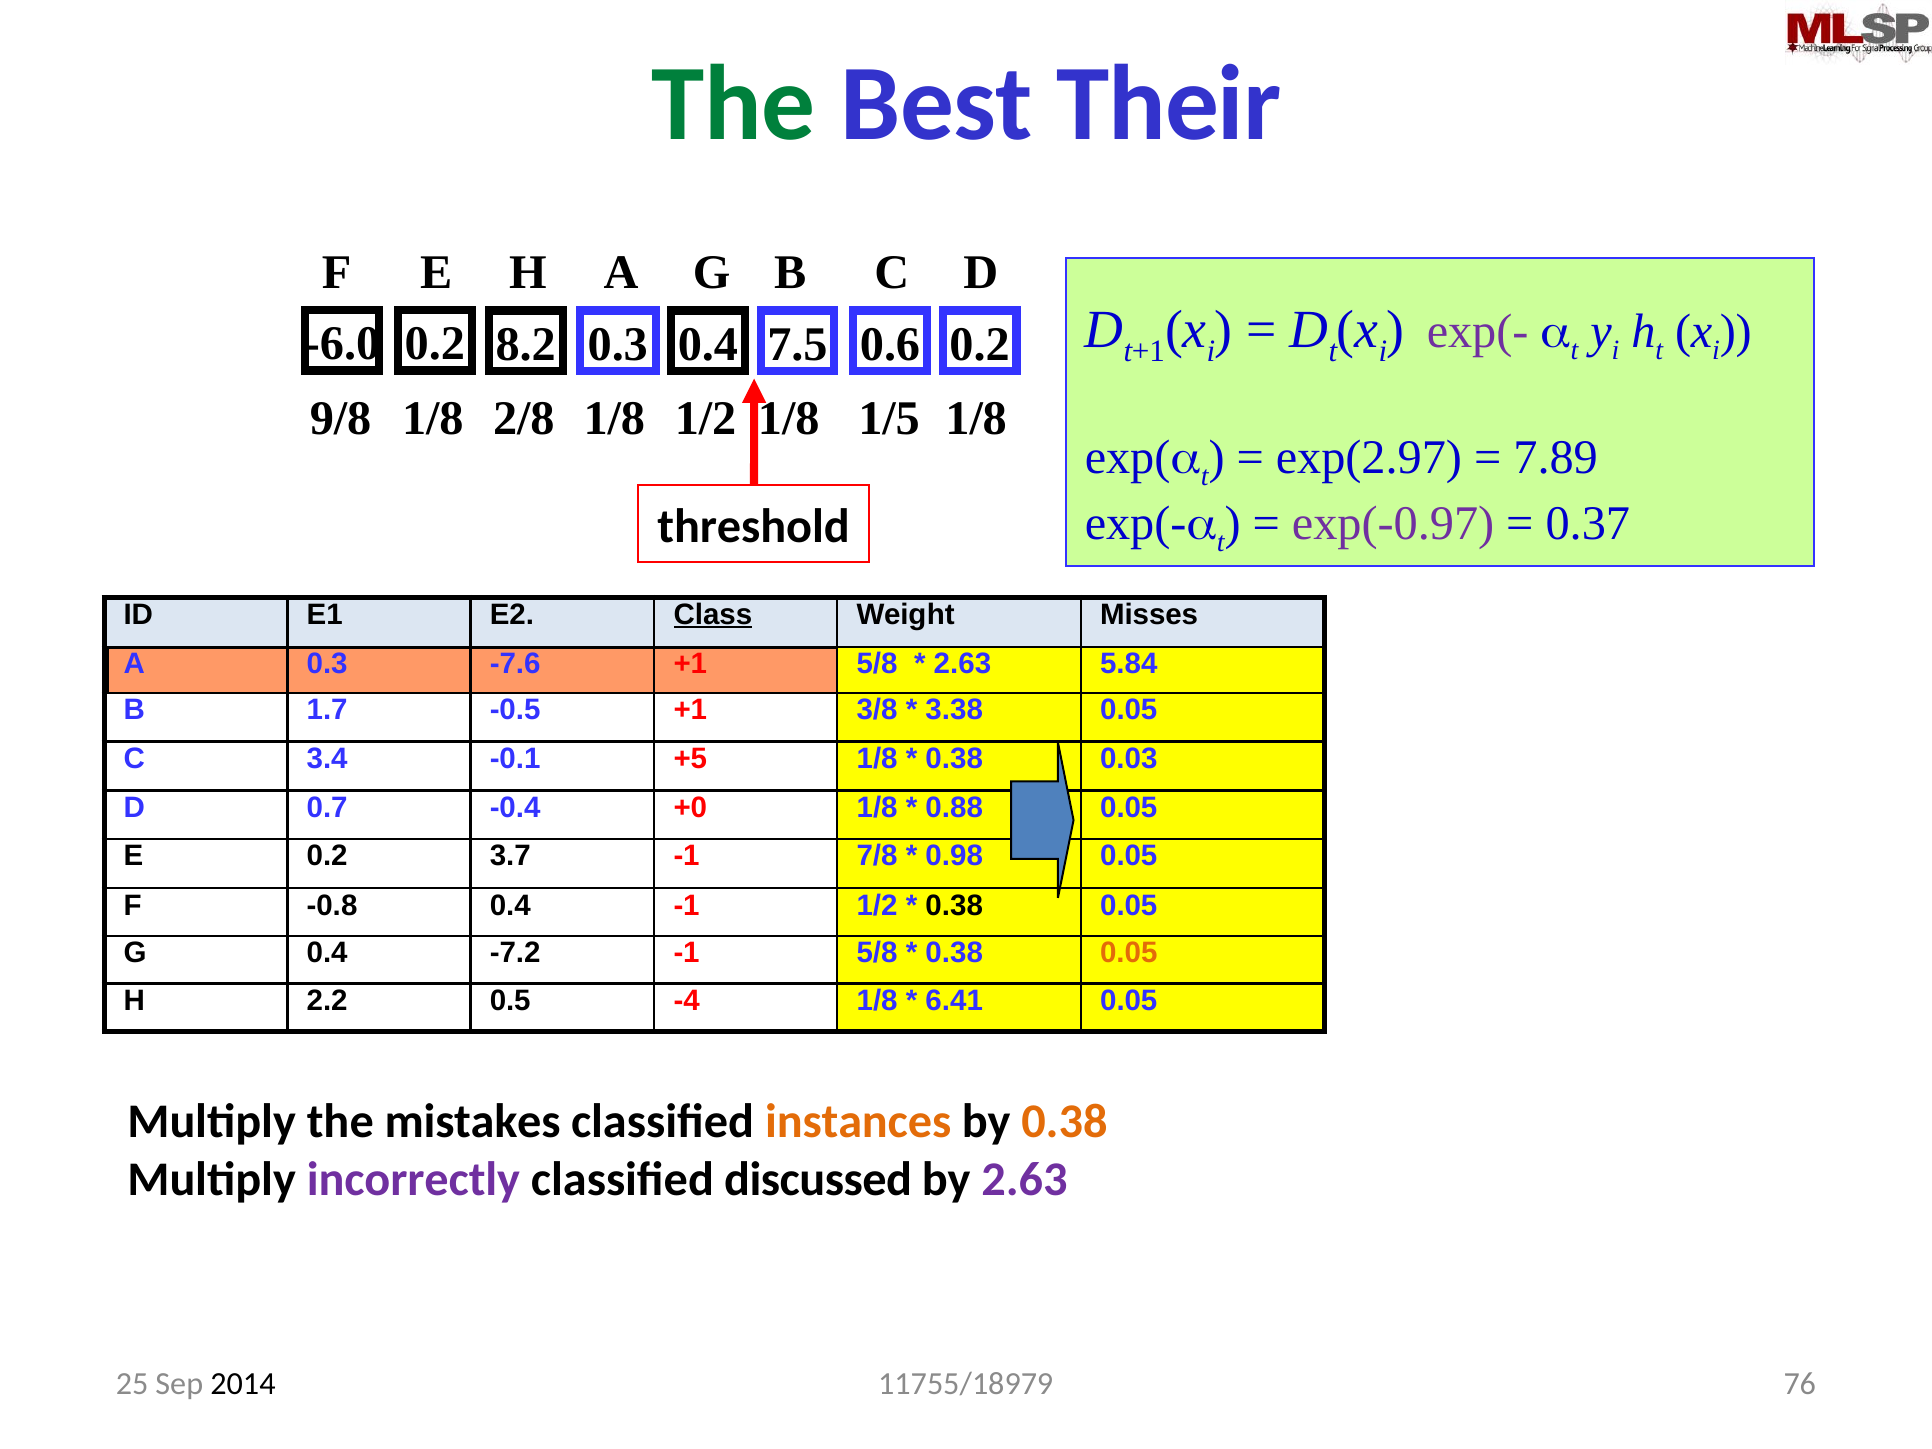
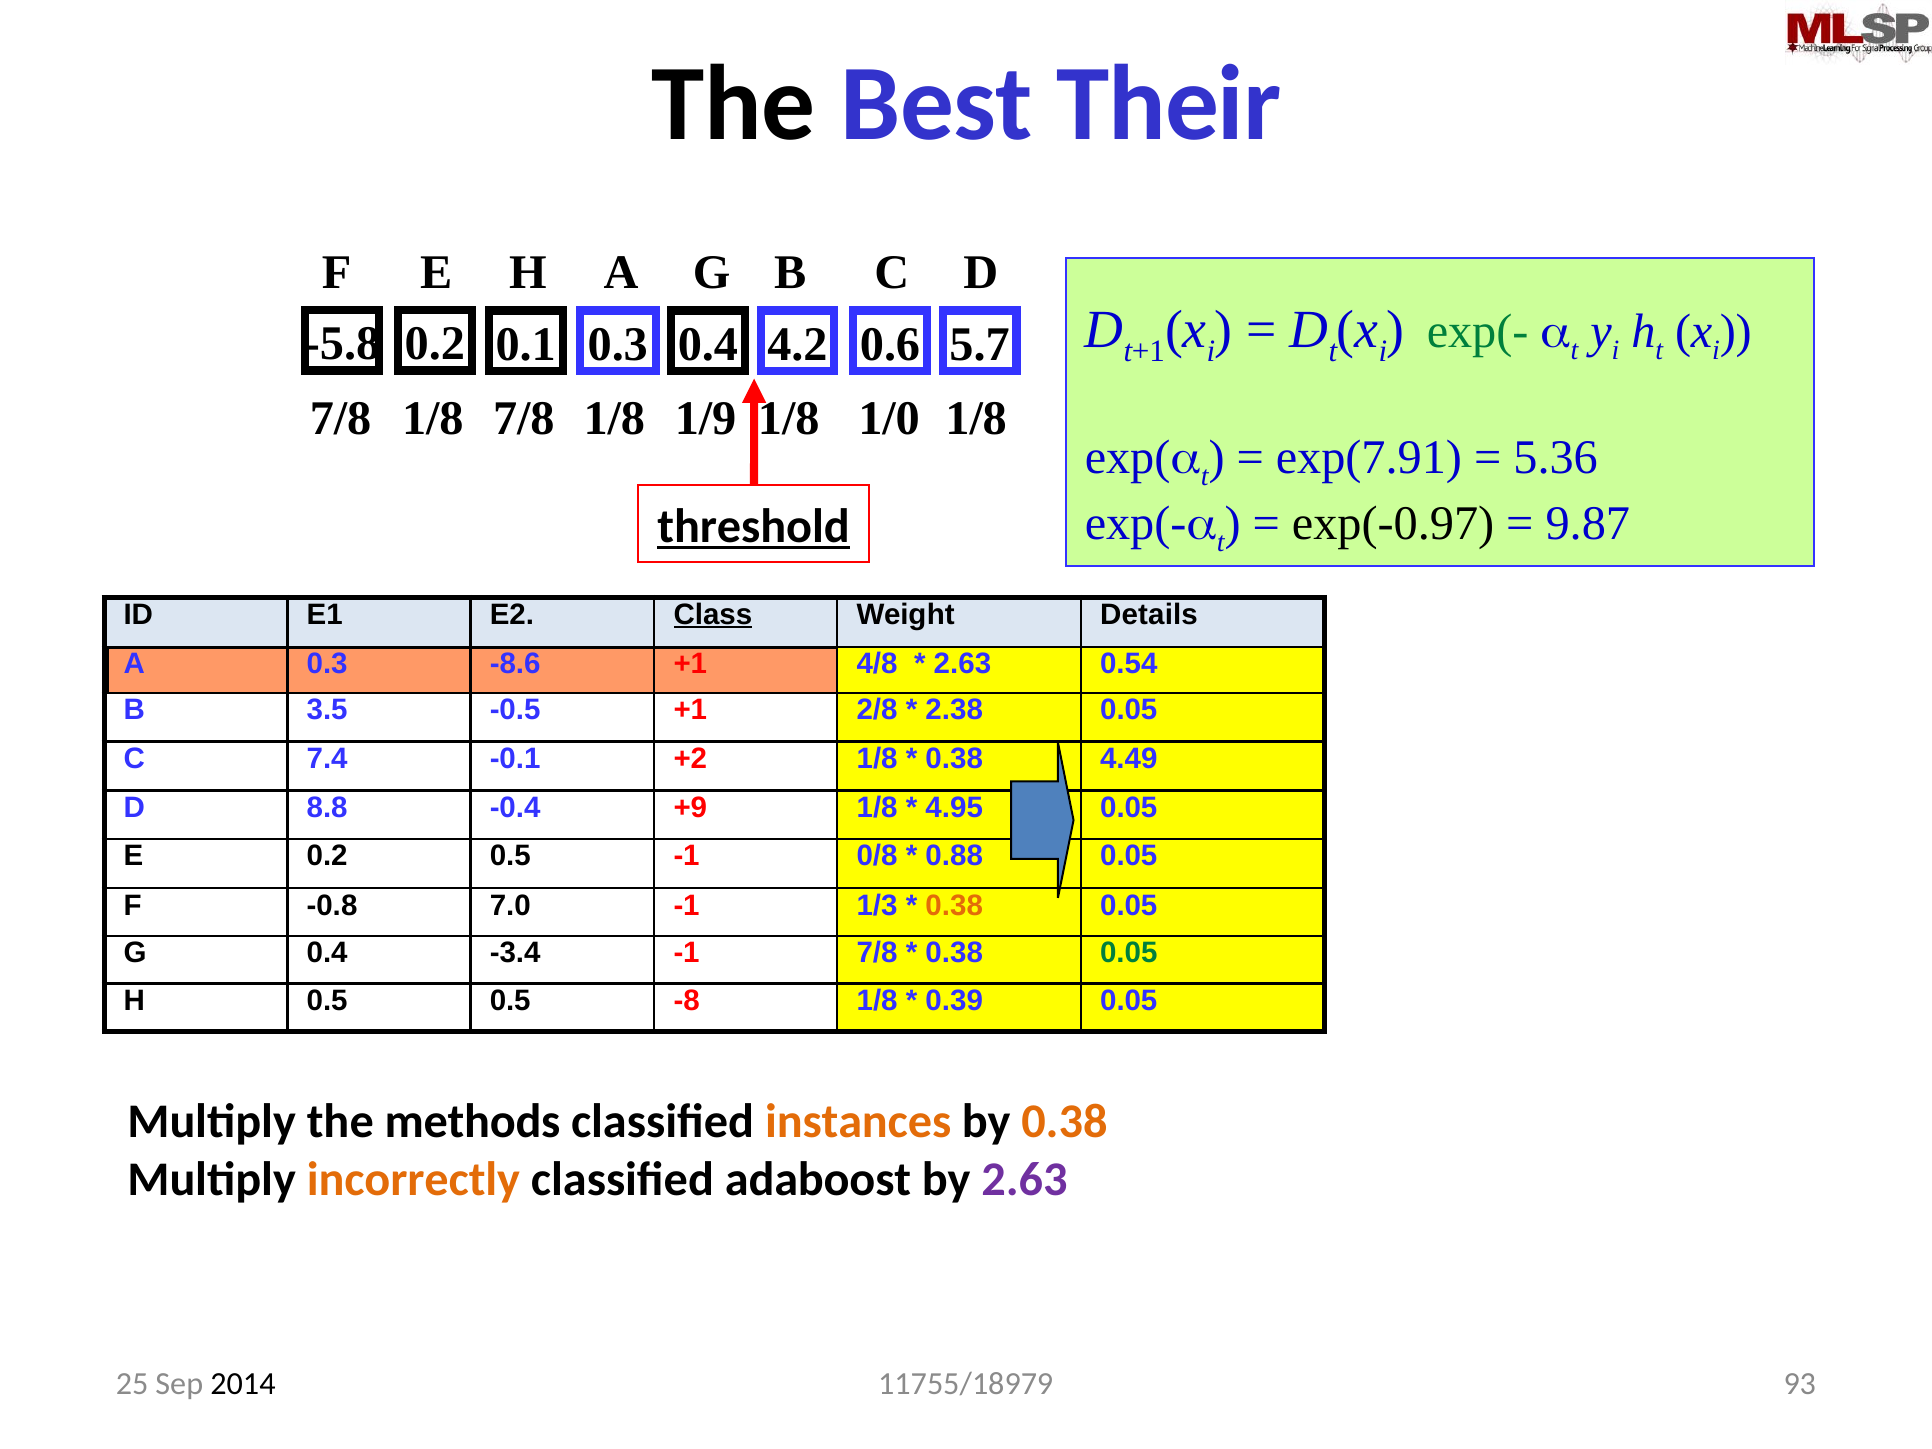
The at (734, 104) colour: green -> black
exp(- colour: purple -> green
-6.0: -6.0 -> -5.8
8.2: 8.2 -> 0.1
7.5: 7.5 -> 4.2
0.6 0.2: 0.2 -> 5.7
9/8 at (341, 419): 9/8 -> 7/8
1/8 2/8: 2/8 -> 7/8
1/8 1/2: 1/2 -> 1/9
1/5: 1/5 -> 1/0
exp(2.97: exp(2.97 -> exp(7.91
7.89: 7.89 -> 5.36
exp(-0.97 colour: purple -> black
0.37: 0.37 -> 9.87
threshold underline: none -> present
Misses: Misses -> Details
-7.6: -7.6 -> -8.6
+1 5/8: 5/8 -> 4/8
5.84: 5.84 -> 0.54
1.7: 1.7 -> 3.5
3/8: 3/8 -> 2/8
3.38: 3.38 -> 2.38
3.4: 3.4 -> 7.4
+5: +5 -> +2
0.03: 0.03 -> 4.49
0.7: 0.7 -> 8.8
+0: +0 -> +9
0.88: 0.88 -> 4.95
0.2 3.7: 3.7 -> 0.5
7/8: 7/8 -> 0/8
0.98: 0.98 -> 0.88
-0.8 0.4: 0.4 -> 7.0
-1 1/2: 1/2 -> 1/3
0.38 at (954, 905) colour: black -> orange
-7.2: -7.2 -> -3.4
-1 5/8: 5/8 -> 7/8
0.05 at (1129, 953) colour: orange -> green
H 2.2: 2.2 -> 0.5
-4: -4 -> -8
6.41: 6.41 -> 0.39
mistakes: mistakes -> methods
incorrectly colour: purple -> orange
discussed: discussed -> adaboost
76: 76 -> 93
